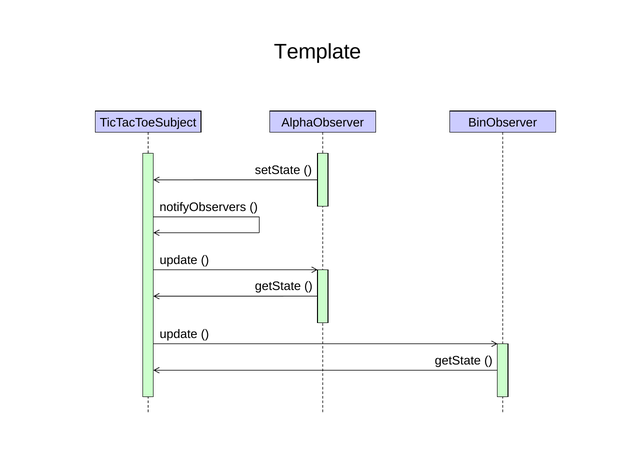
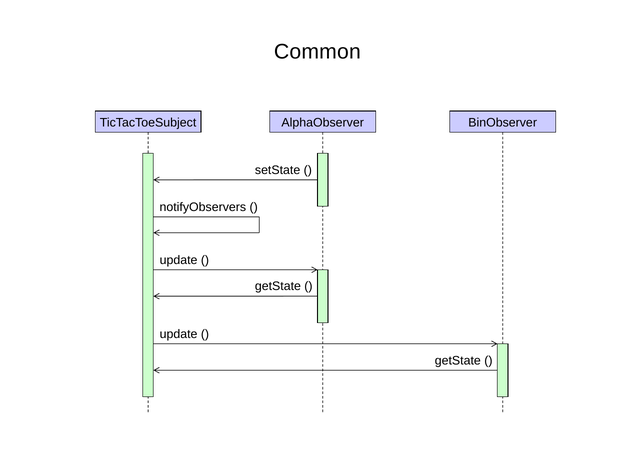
Template: Template -> Common
